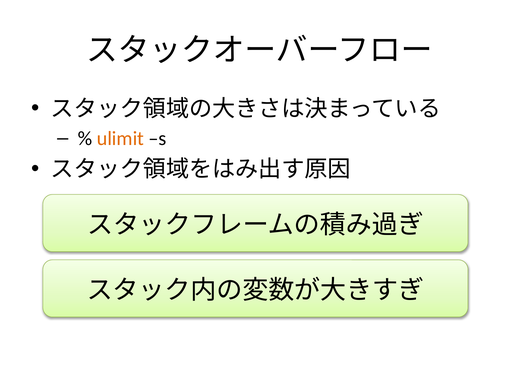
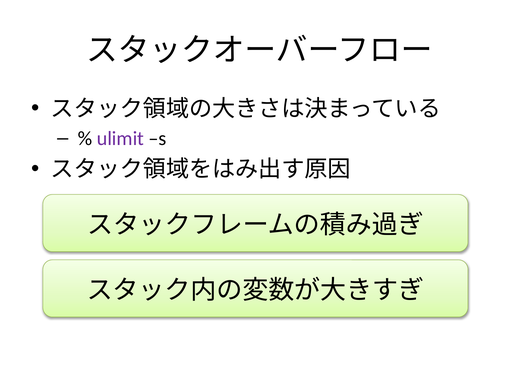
ulimit colour: orange -> purple
